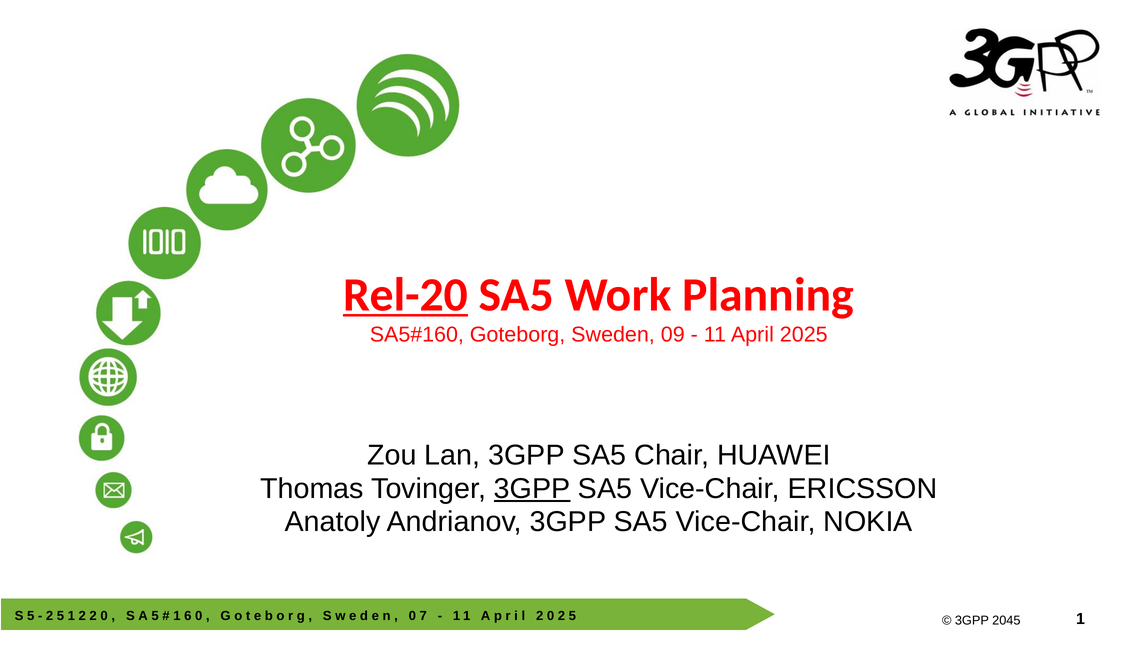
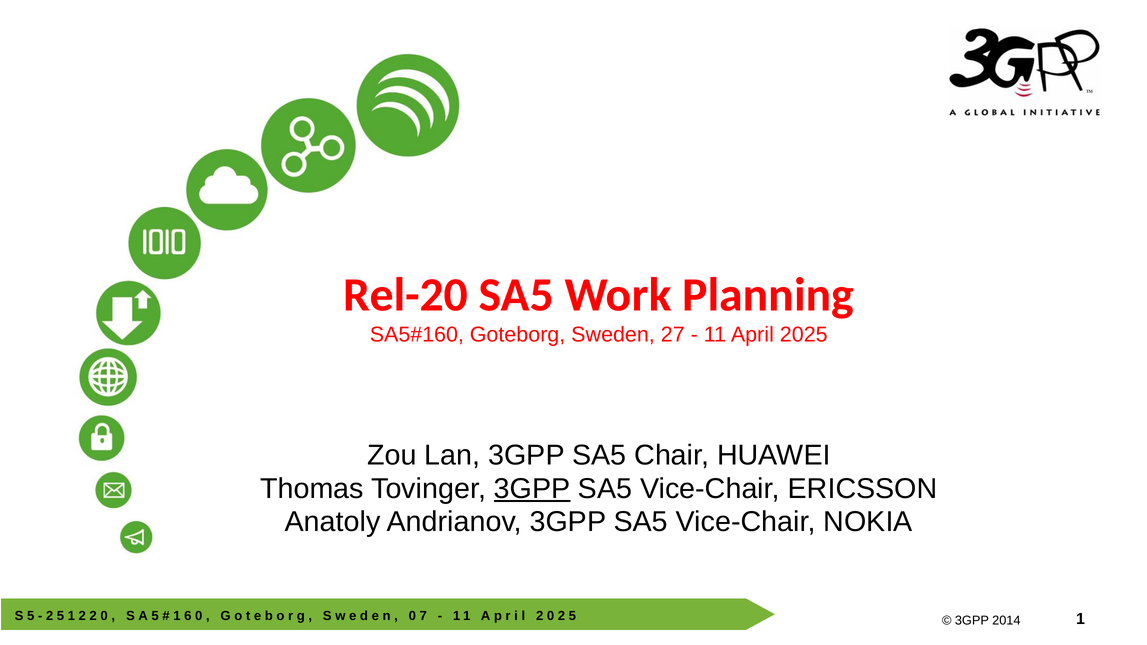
Rel-20 underline: present -> none
09: 09 -> 27
2045: 2045 -> 2014
